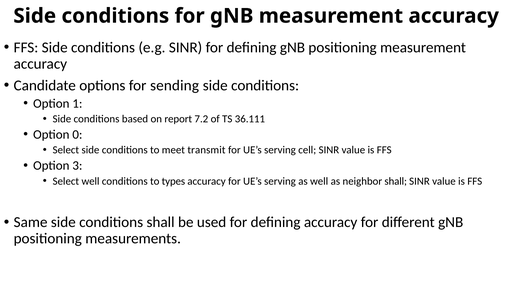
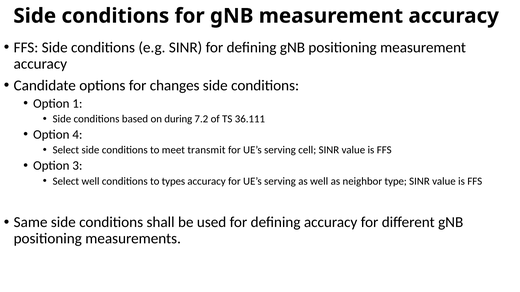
sending: sending -> changes
report: report -> during
0: 0 -> 4
neighbor shall: shall -> type
